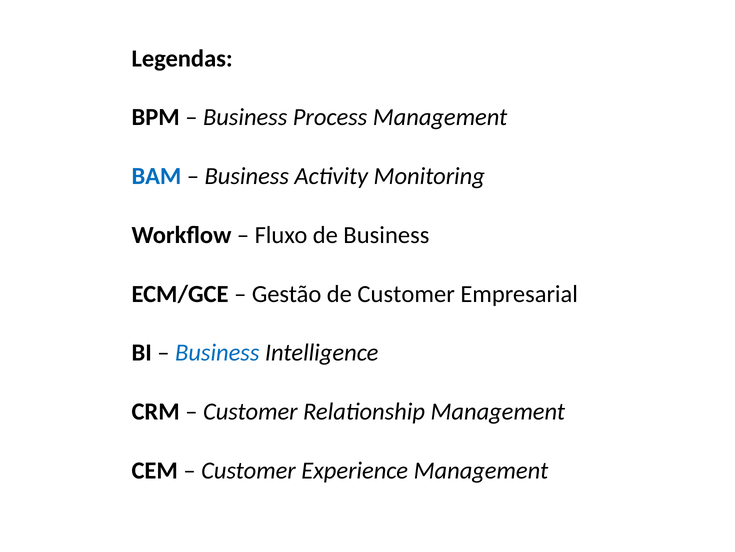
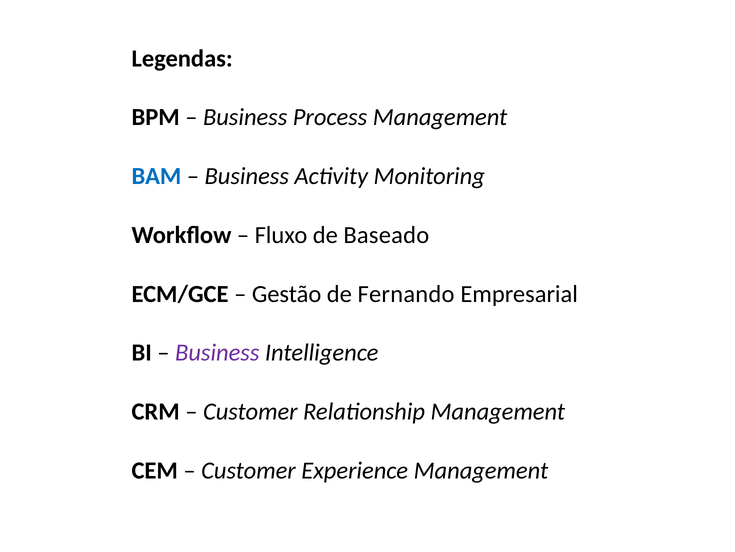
de Business: Business -> Baseado
de Customer: Customer -> Fernando
Business at (217, 352) colour: blue -> purple
